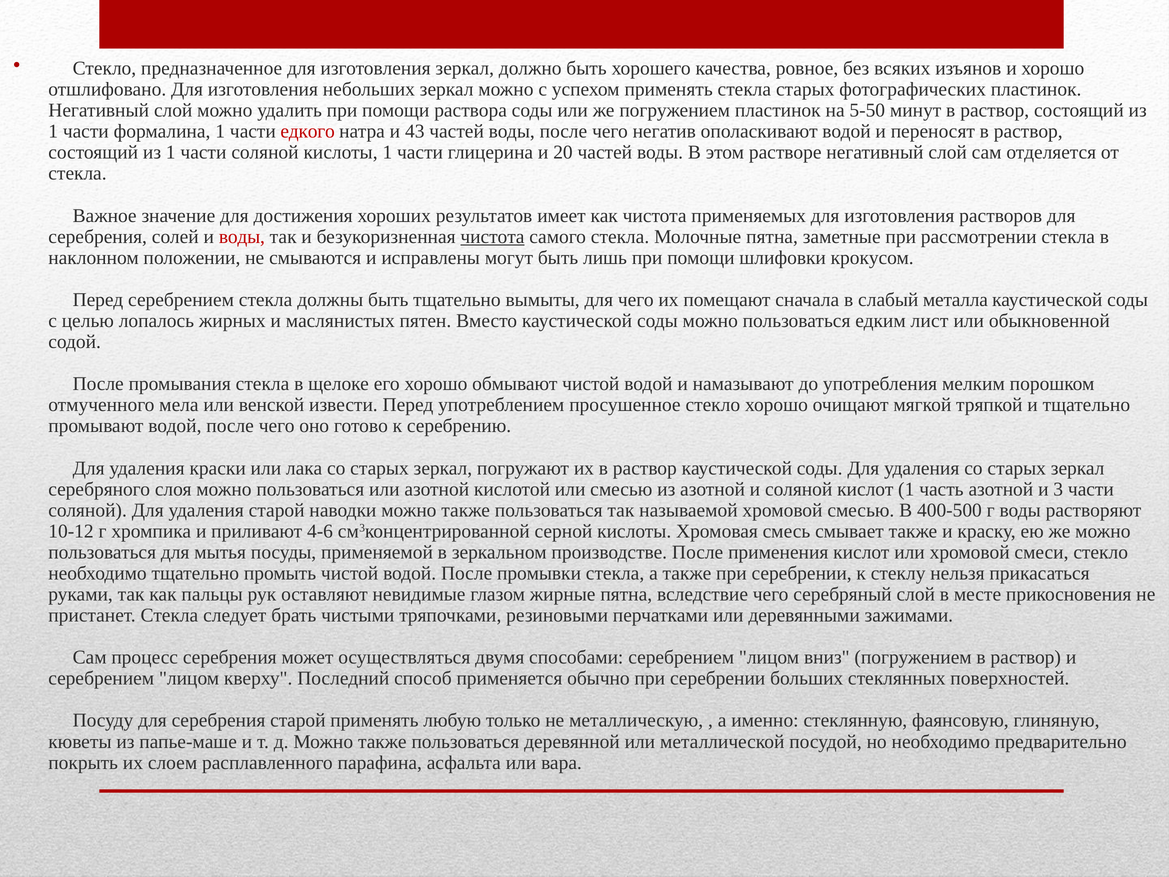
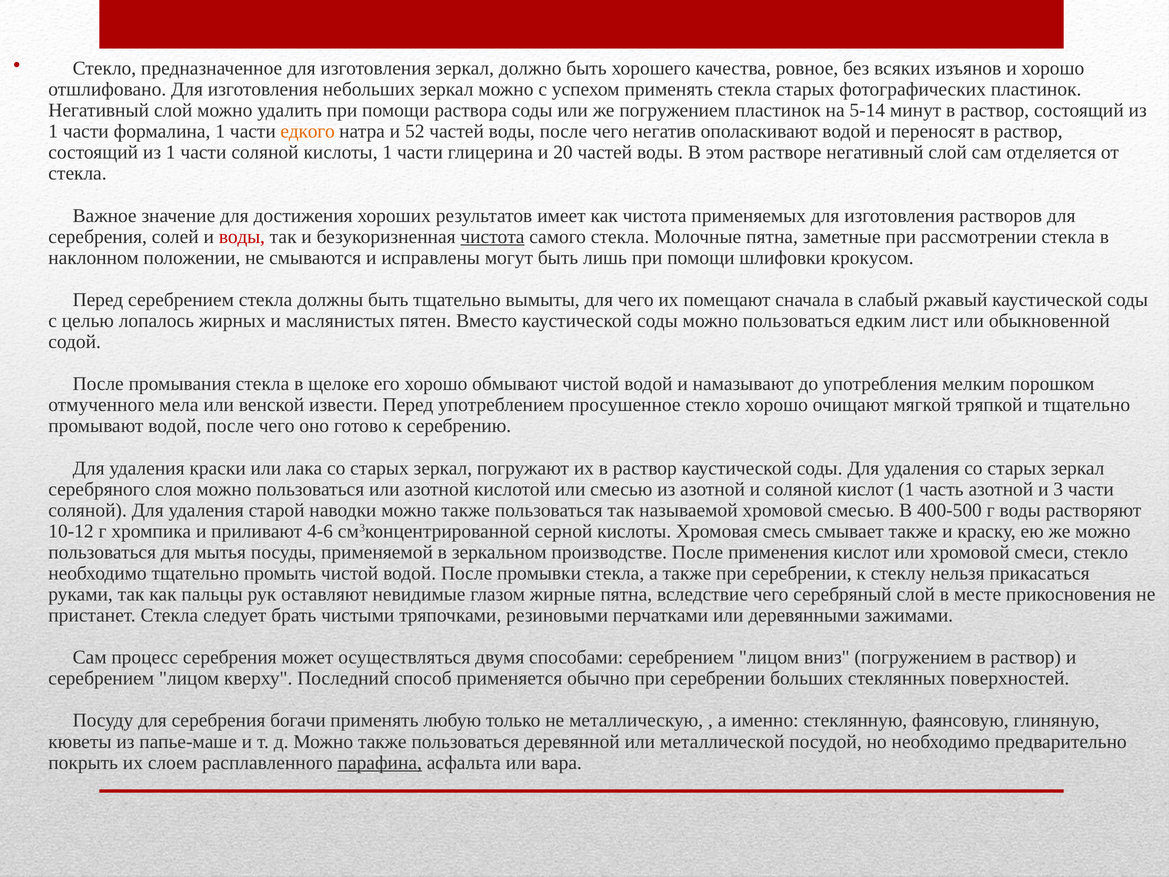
5-50: 5-50 -> 5-14
едкого colour: red -> orange
43: 43 -> 52
металла: металла -> ржавый
серебрения старой: старой -> богачи
парафина underline: none -> present
